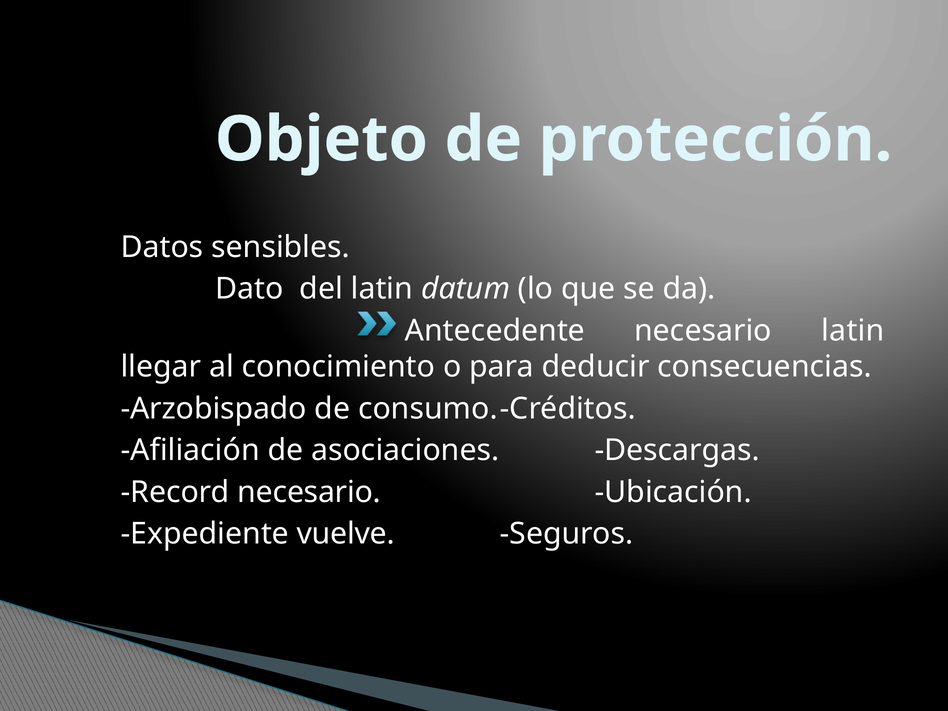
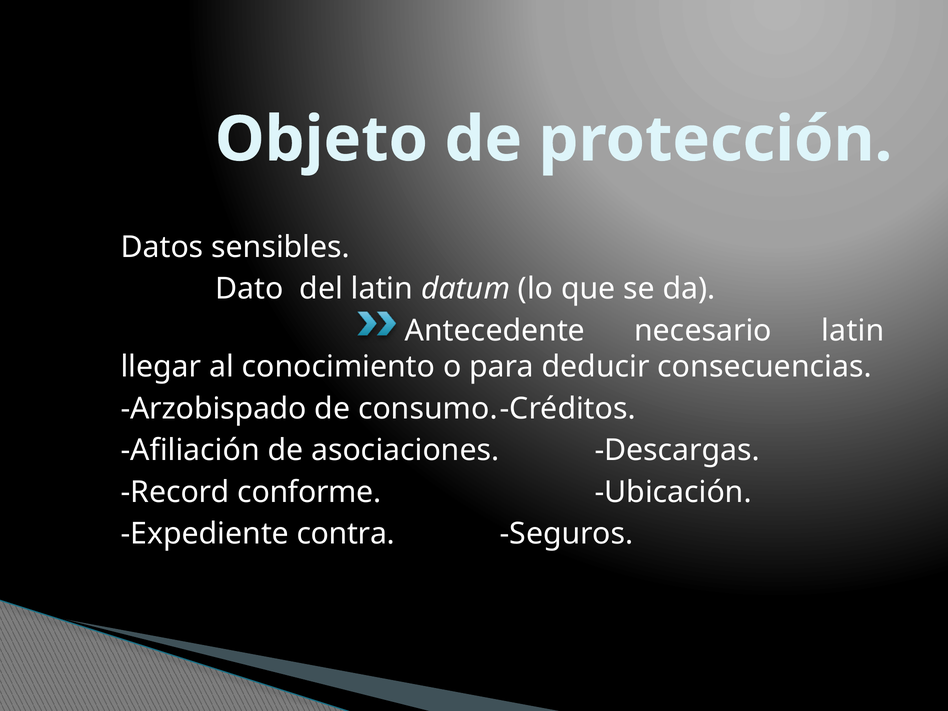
Record necesario: necesario -> conforme
vuelve: vuelve -> contra
